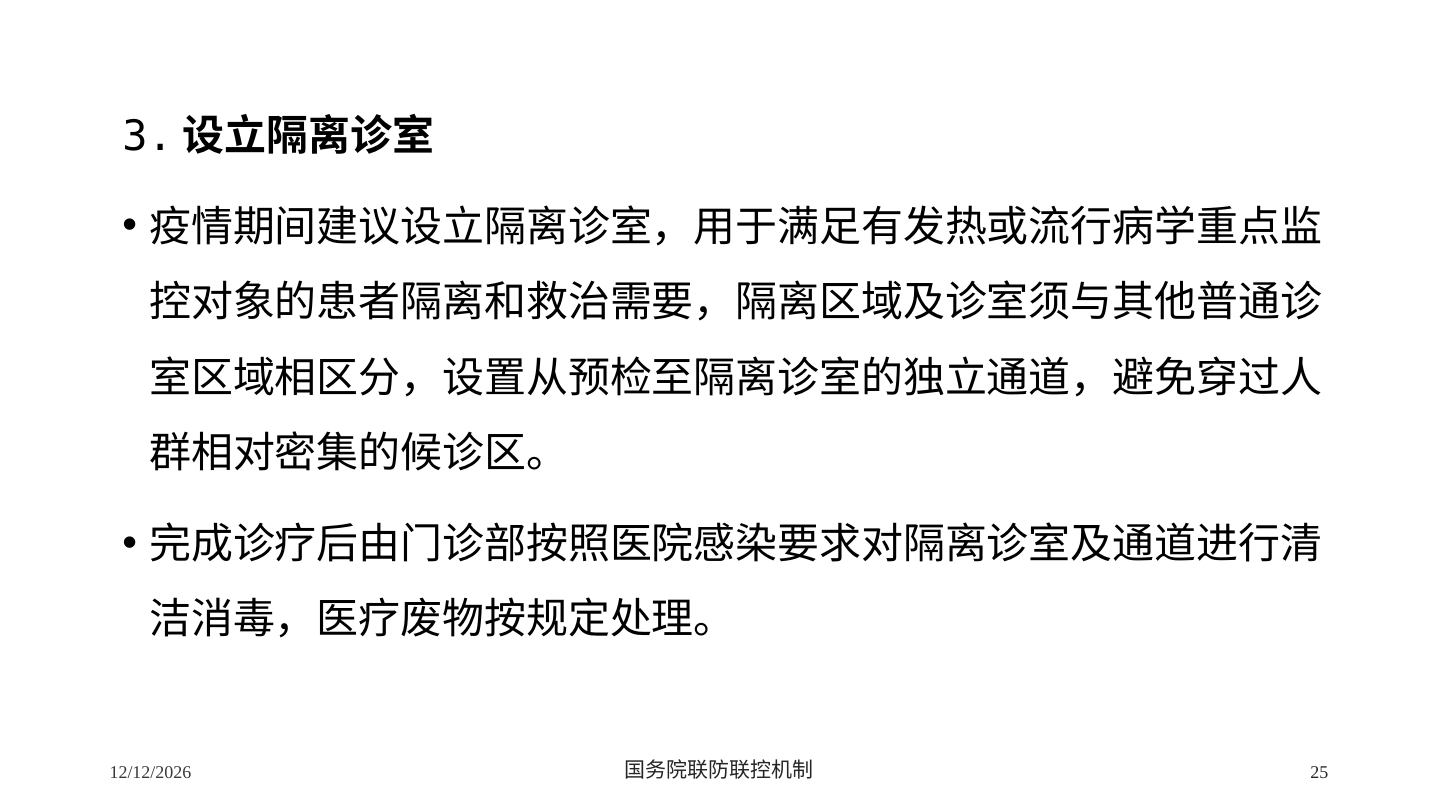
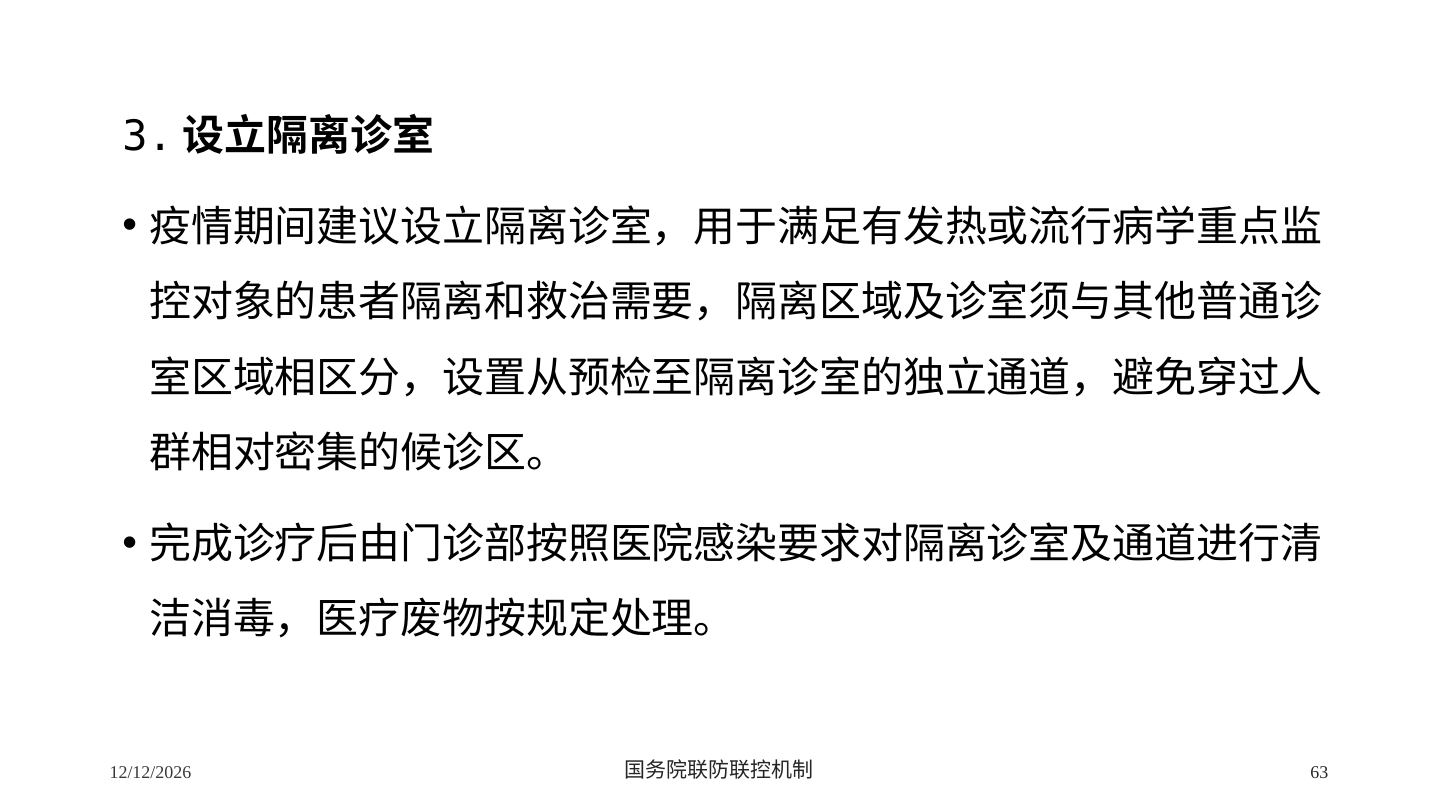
25: 25 -> 63
